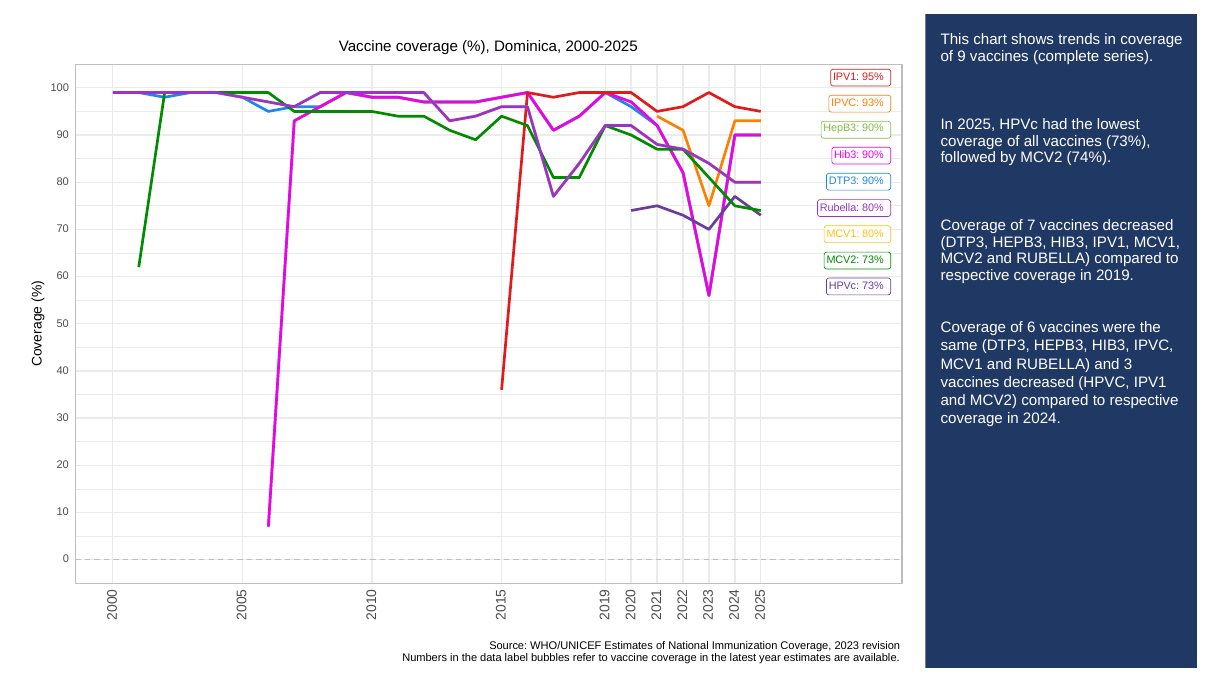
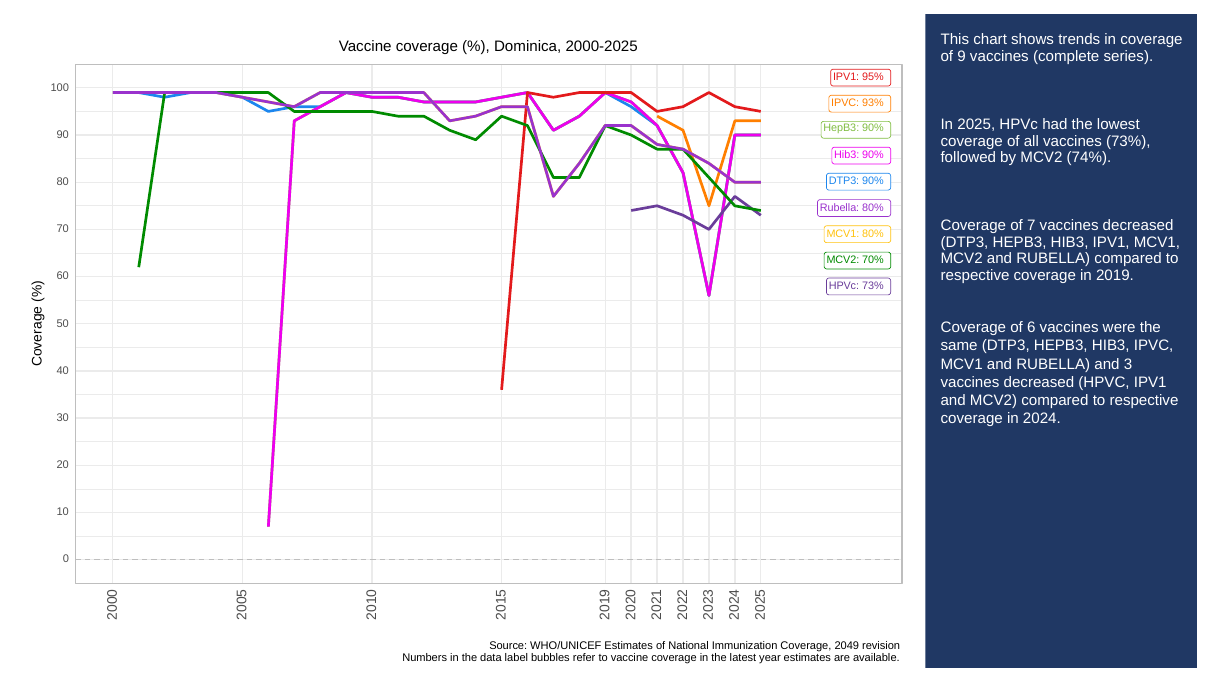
MCV2 73%: 73% -> 70%
2023: 2023 -> 2049
